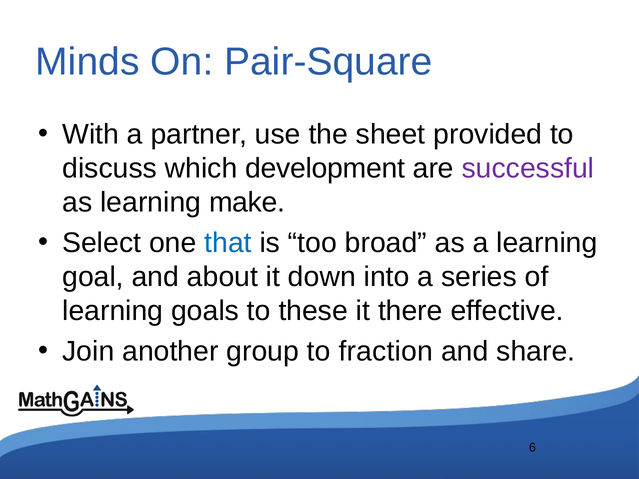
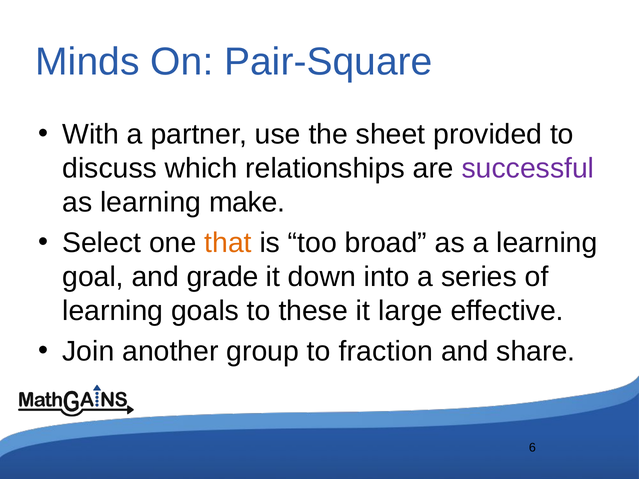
development: development -> relationships
that colour: blue -> orange
about: about -> grade
there: there -> large
